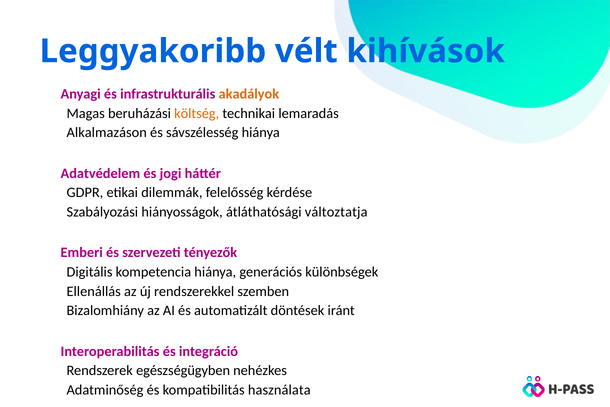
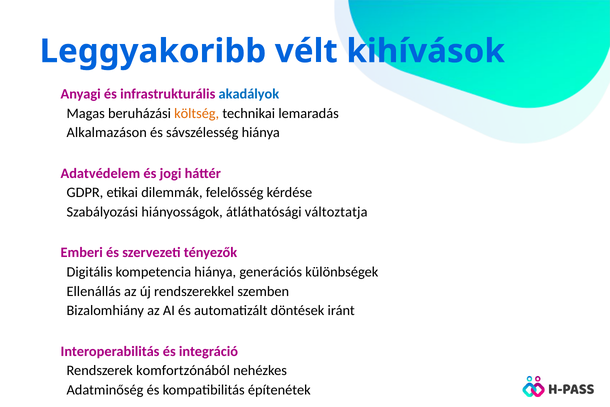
akadályok colour: orange -> blue
egészségügyben: egészségügyben -> komfortzónából
használata: használata -> építenétek
